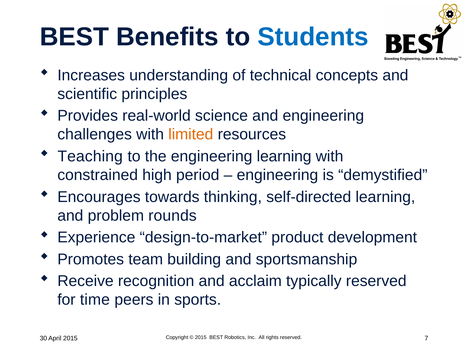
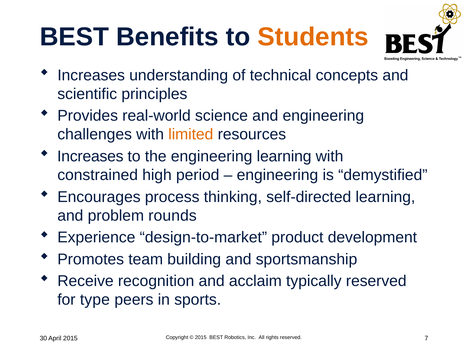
Students colour: blue -> orange
Teaching at (90, 156): Teaching -> Increases
towards: towards -> process
time: time -> type
